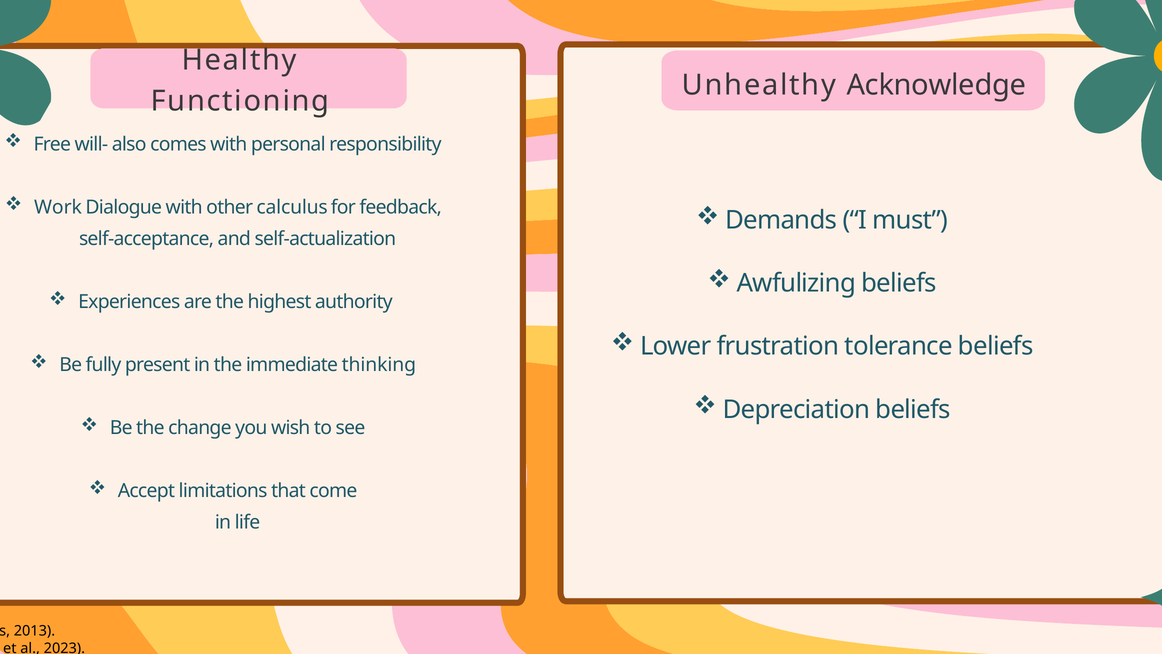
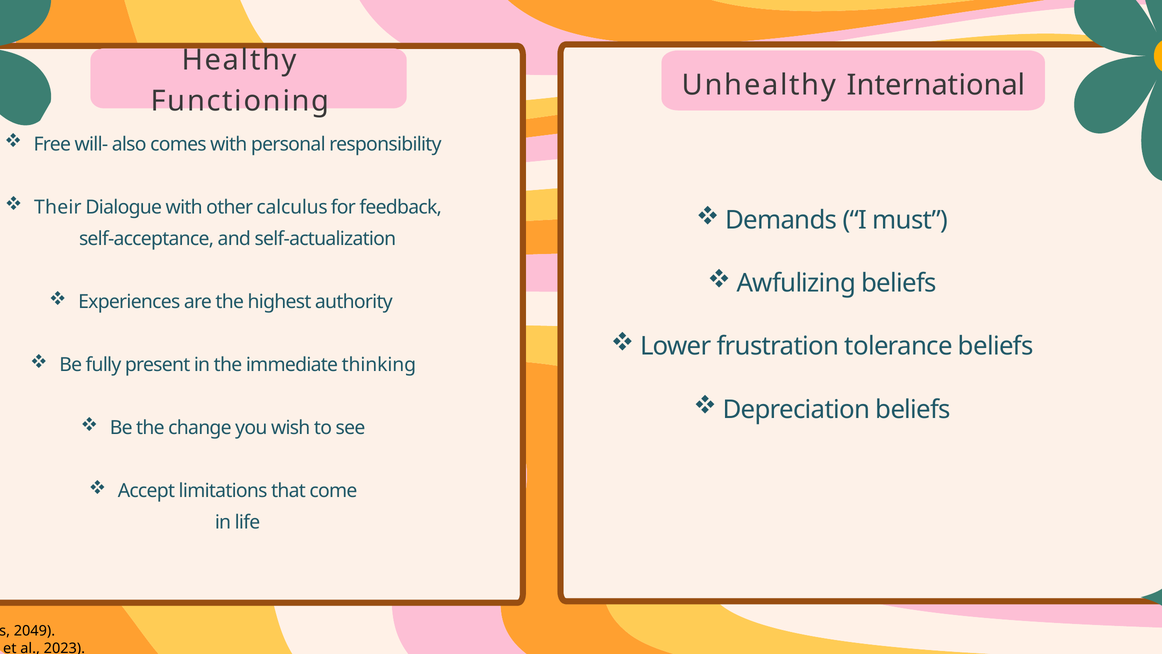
Acknowledge: Acknowledge -> International
Work: Work -> Their
2013: 2013 -> 2049
